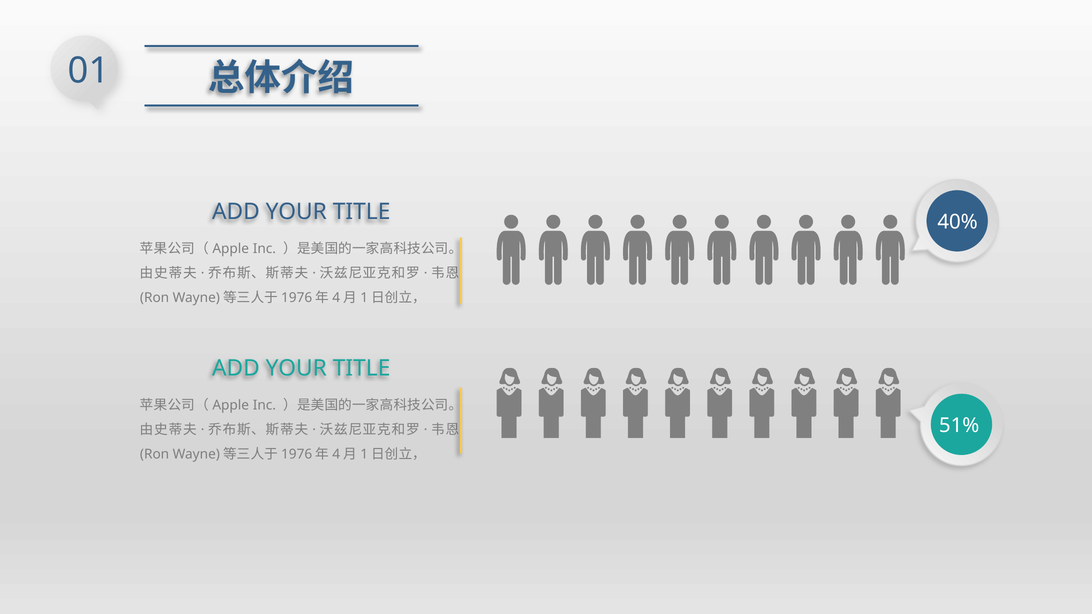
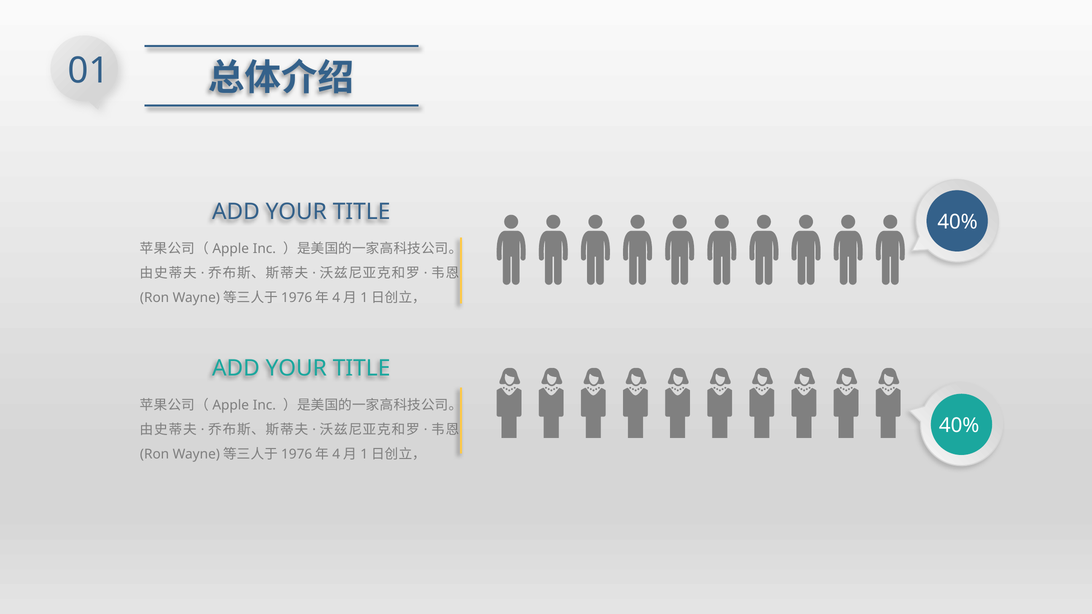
51% at (959, 426): 51% -> 40%
